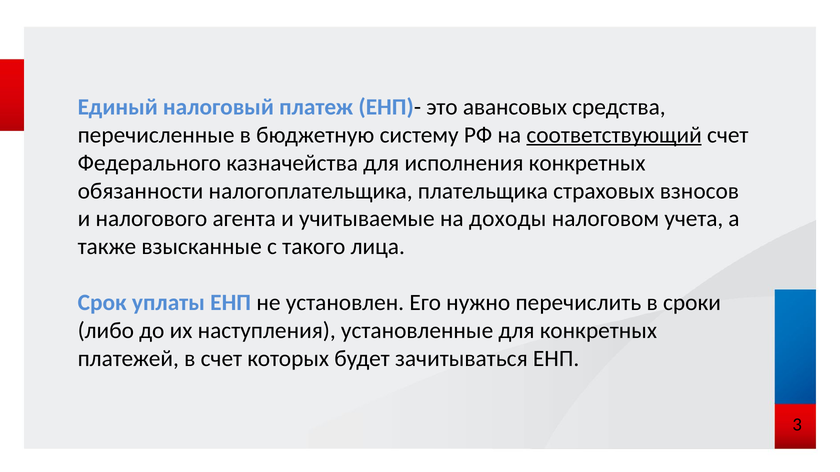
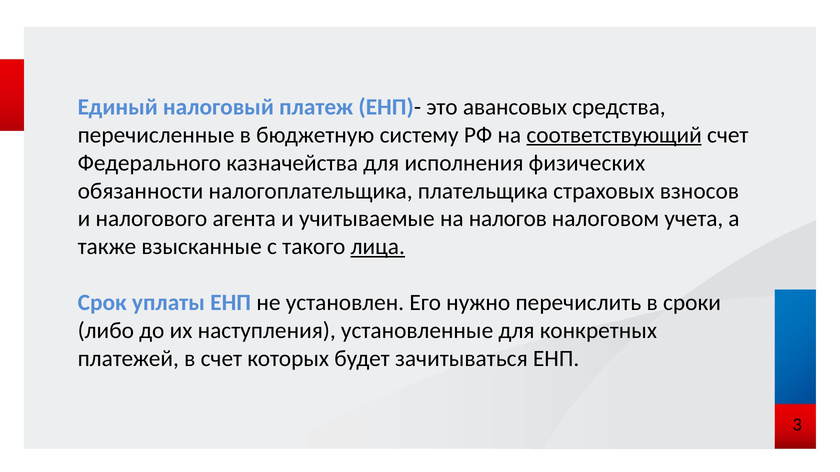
исполнения конкретных: конкретных -> физических
доходы: доходы -> налогов
лица underline: none -> present
